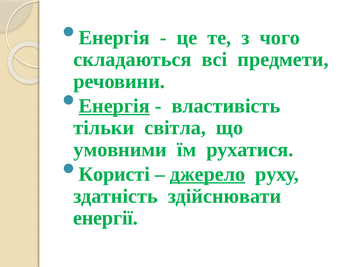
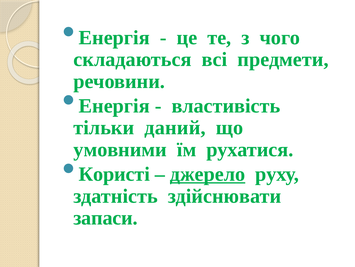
Енергія at (114, 106) underline: present -> none
світла: світла -> даний
енергії: енергії -> запаси
